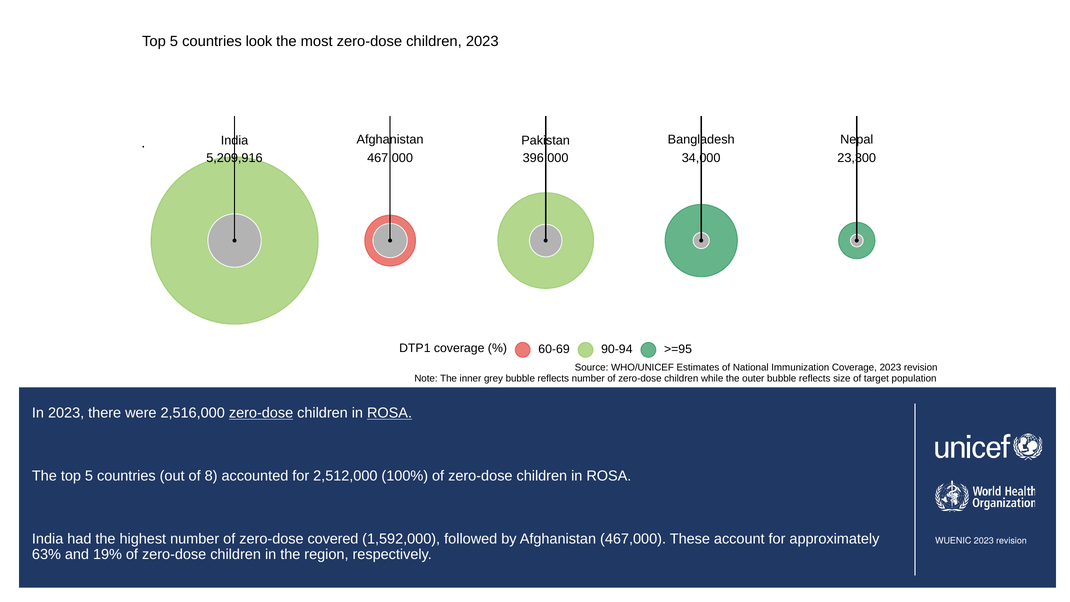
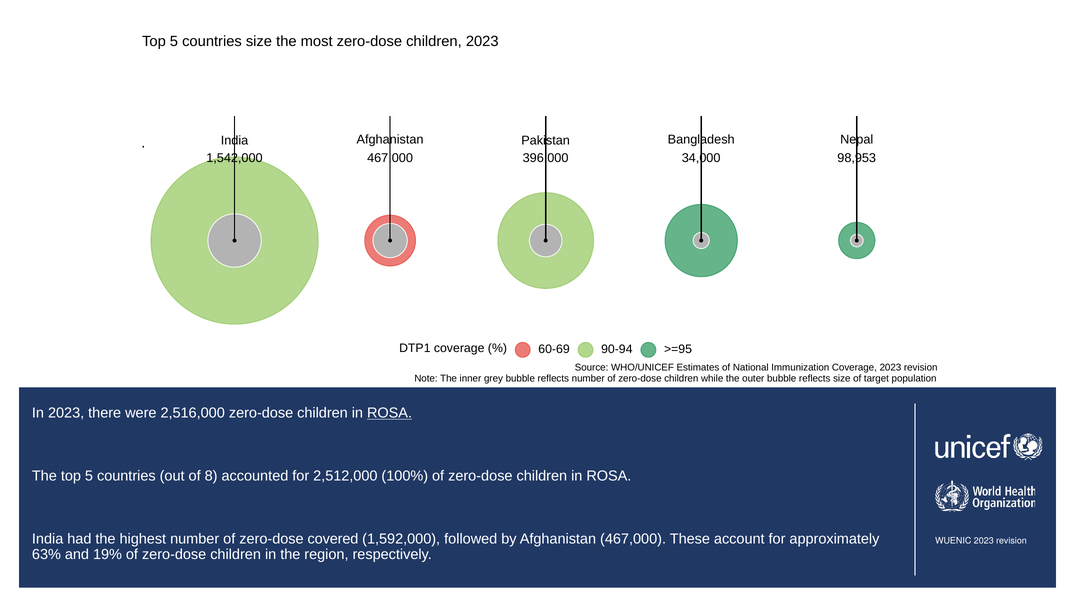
countries look: look -> size
5,209,916: 5,209,916 -> 1,542,000
23,300: 23,300 -> 98,953
zero-dose at (261, 413) underline: present -> none
